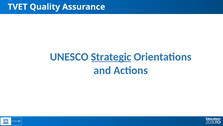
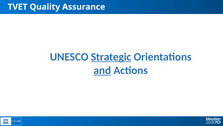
and underline: none -> present
